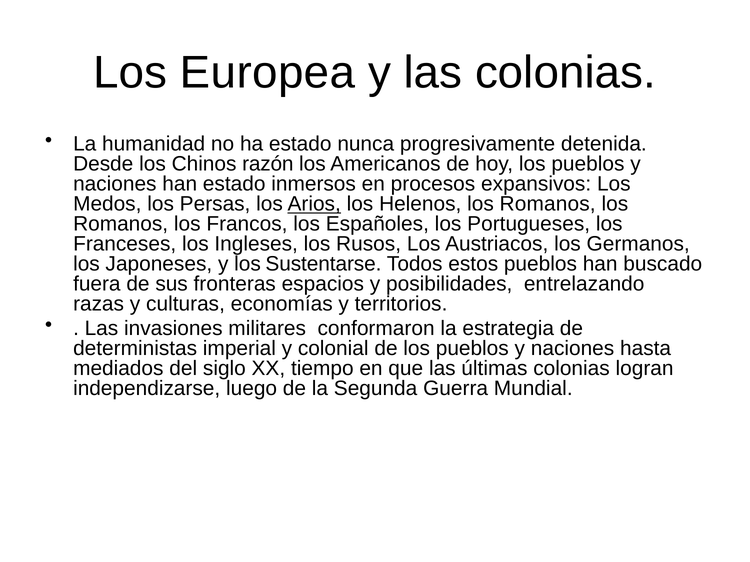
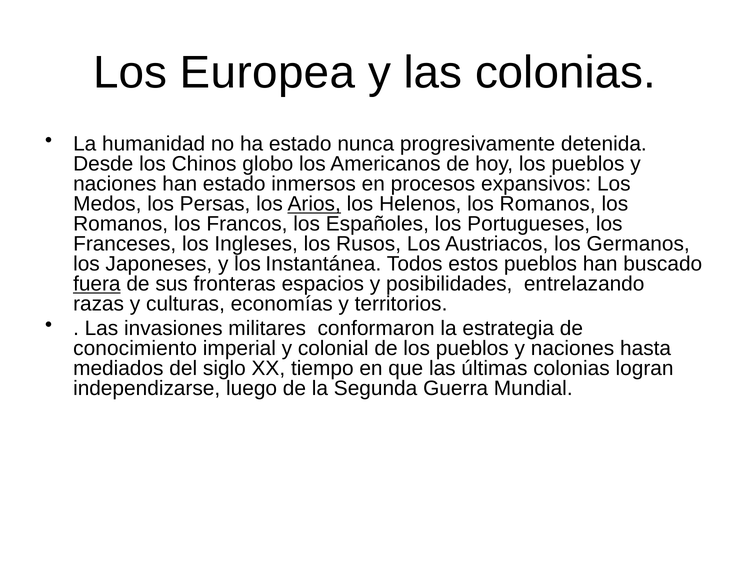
razón: razón -> globo
Sustentarse: Sustentarse -> Instantánea
fuera underline: none -> present
deterministas: deterministas -> conocimiento
